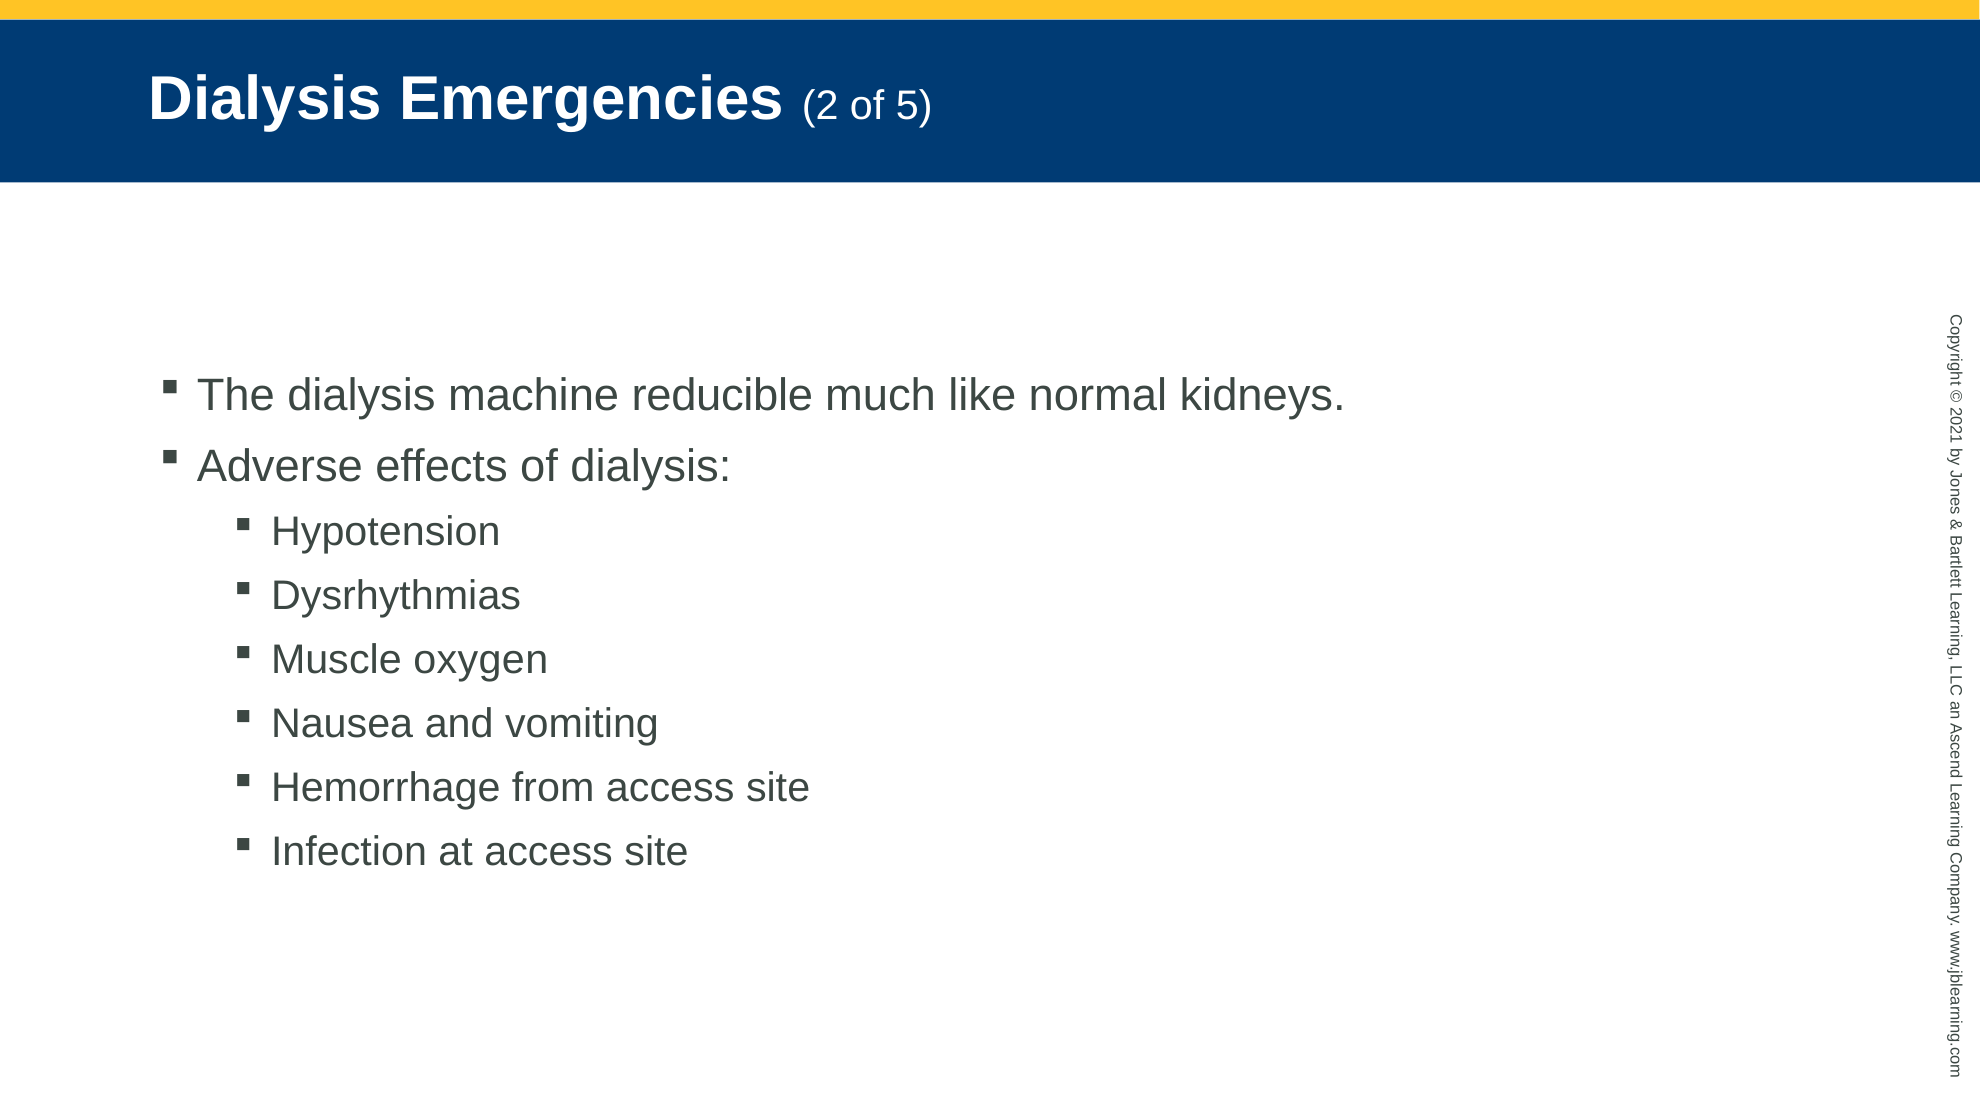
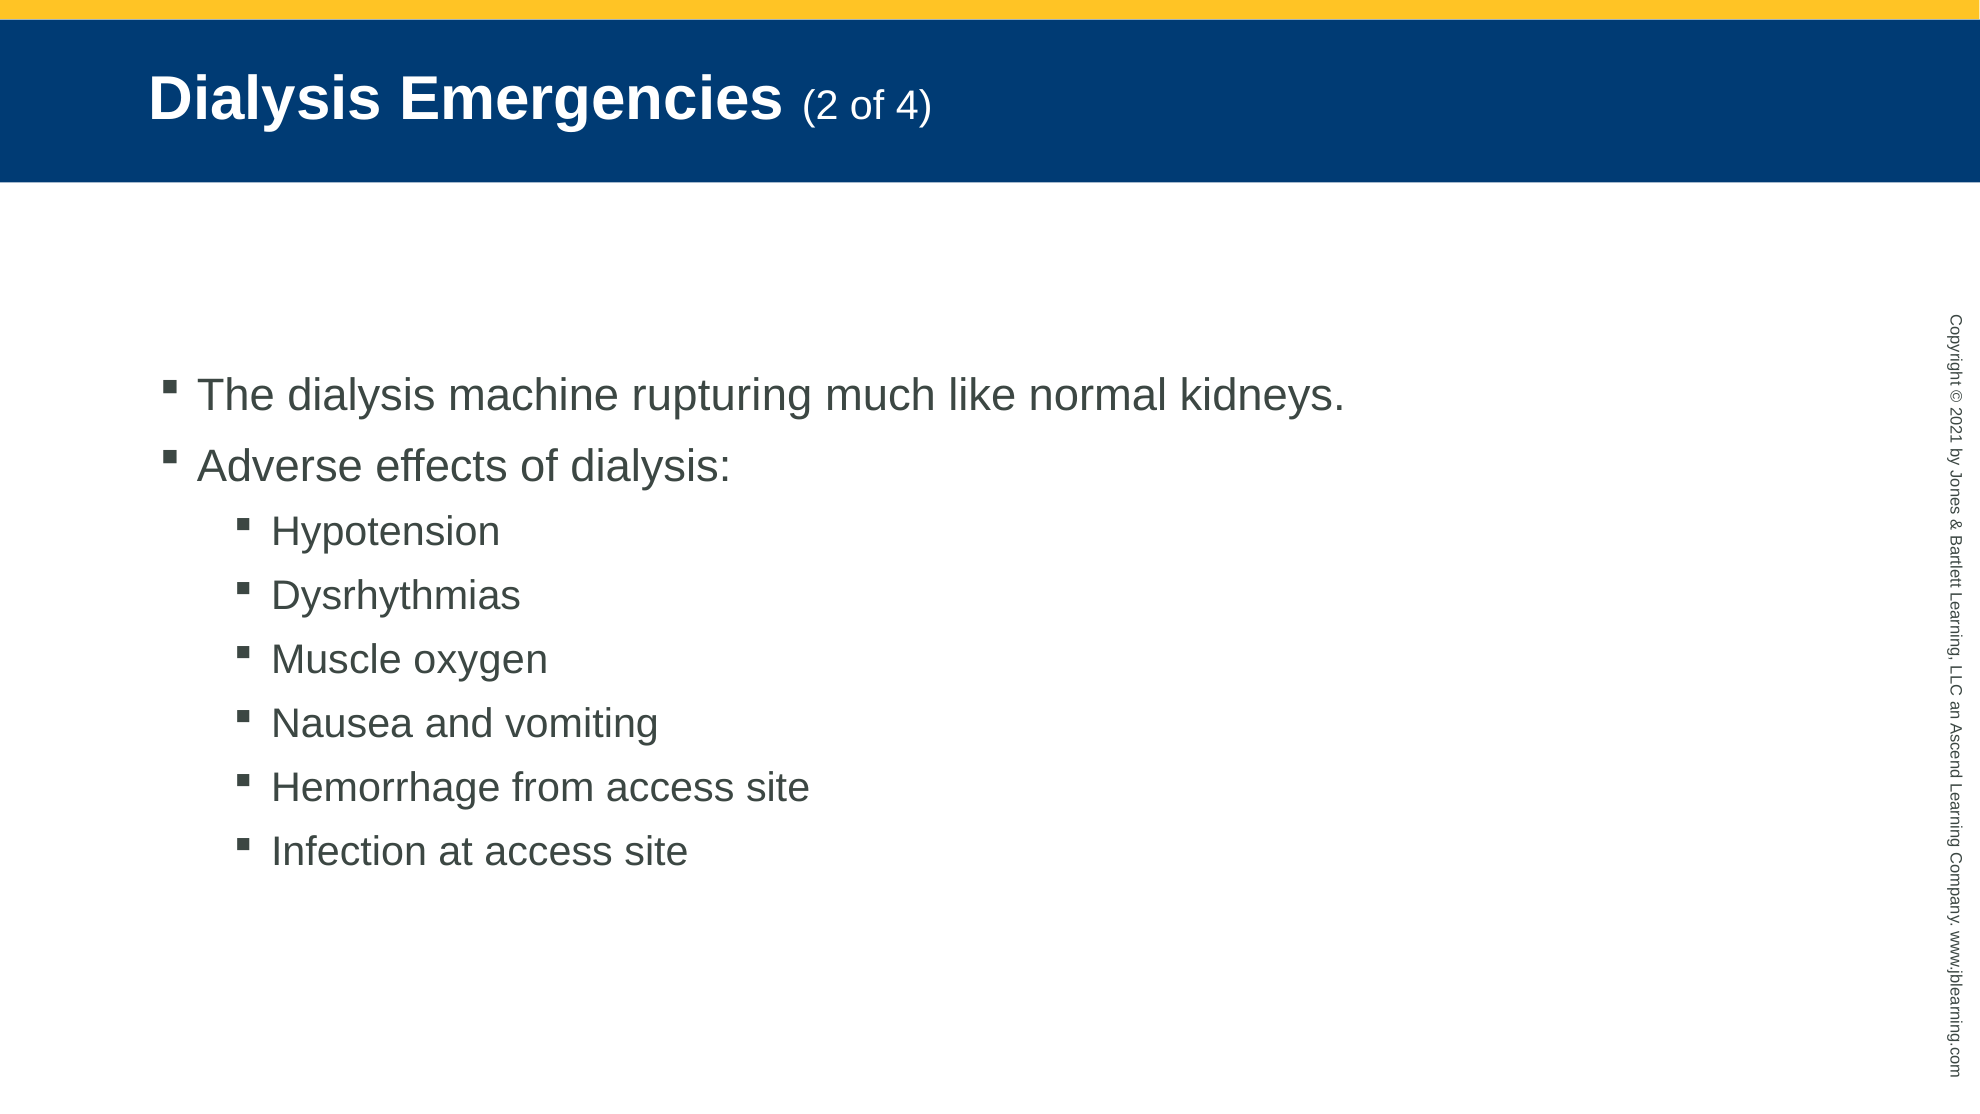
5: 5 -> 4
reducible: reducible -> rupturing
